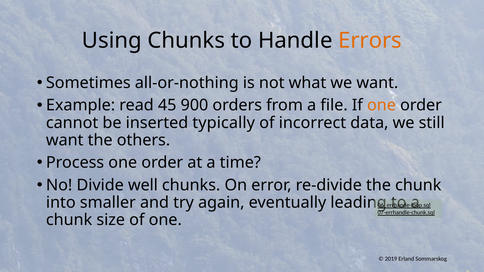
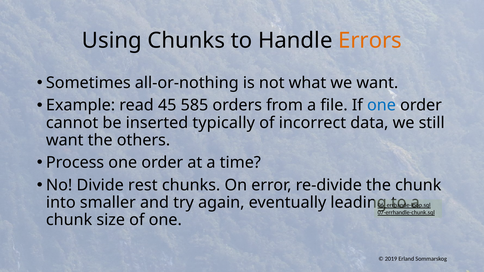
900: 900 -> 585
one at (381, 105) colour: orange -> blue
well: well -> rest
